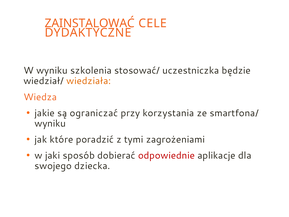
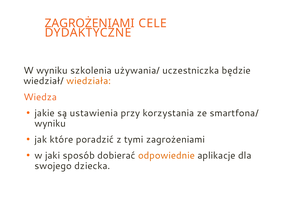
ZAINSTALOWAĆ at (90, 23): ZAINSTALOWAĆ -> ZAGROŻENIAMI
stosować/: stosować/ -> używania/
ograniczać: ograniczać -> ustawienia
odpowiednie colour: red -> orange
